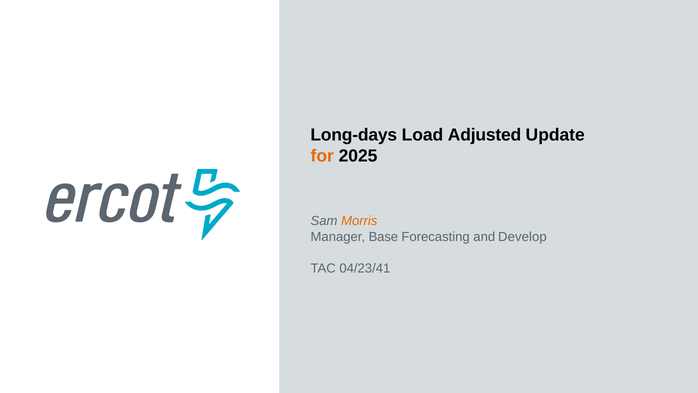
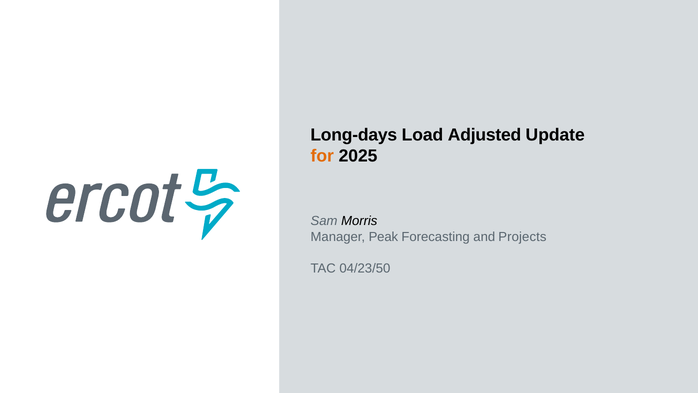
Morris colour: orange -> black
Base: Base -> Peak
Develop: Develop -> Projects
04/23/41: 04/23/41 -> 04/23/50
